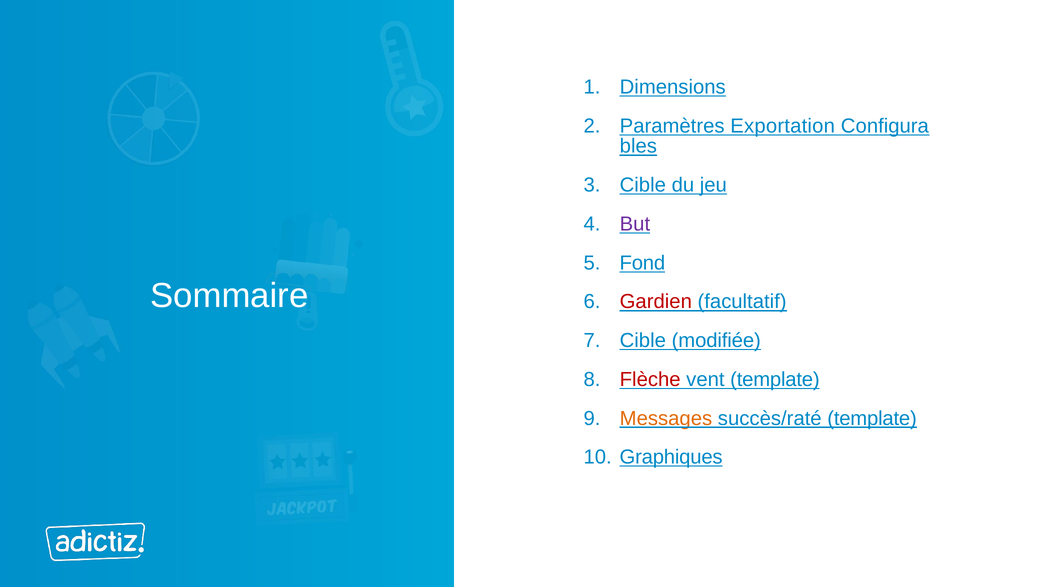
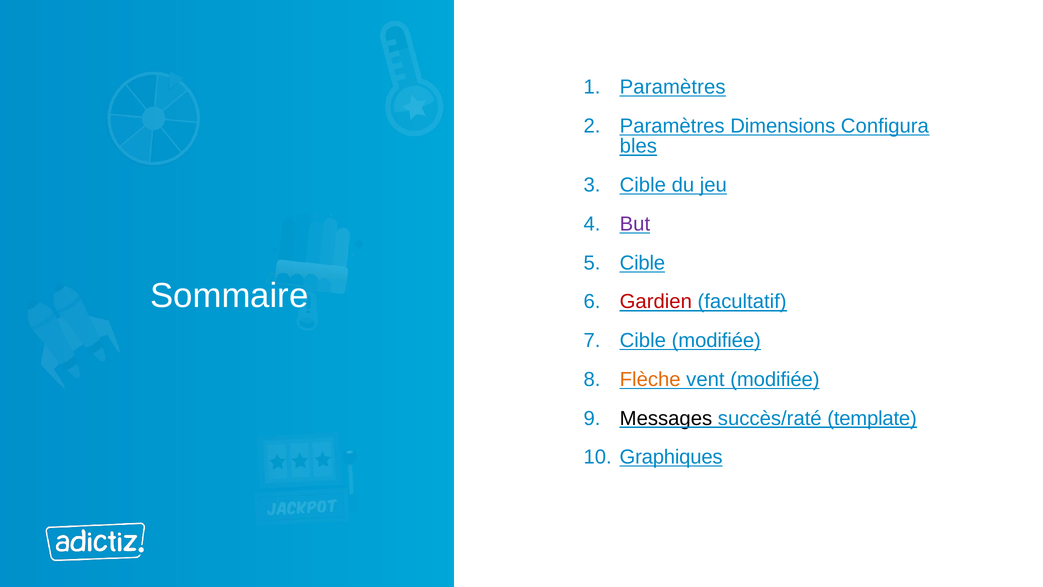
Dimensions at (673, 87): Dimensions -> Paramètres
Exportation: Exportation -> Dimensions
Fond at (642, 263): Fond -> Cible
Flèche colour: red -> orange
vent template: template -> modifiée
Messages colour: orange -> black
